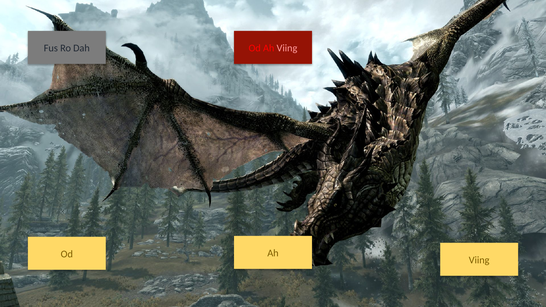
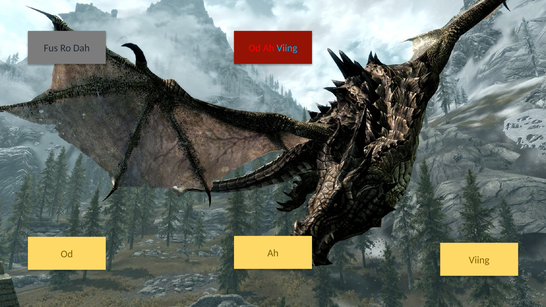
Viing at (287, 48) colour: pink -> light blue
